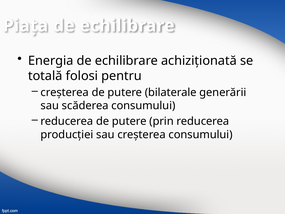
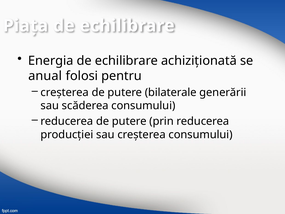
totală: totală -> anual
